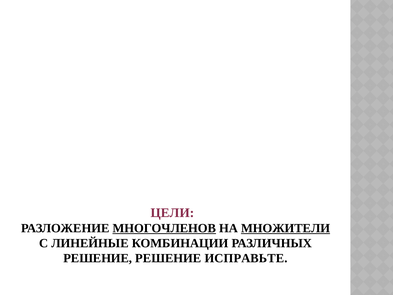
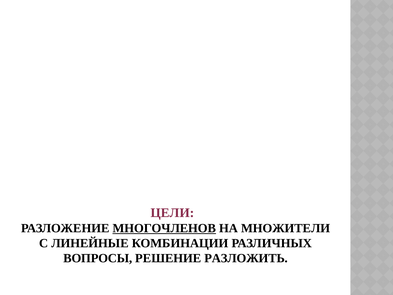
МНОЖИТЕЛИ underline: present -> none
РЕШЕНИЕ at (98, 258): РЕШЕНИЕ -> ВОПРОСЫ
ИСПРАВЬТЕ: ИСПРАВЬТЕ -> РАЗЛОЖИТЬ
